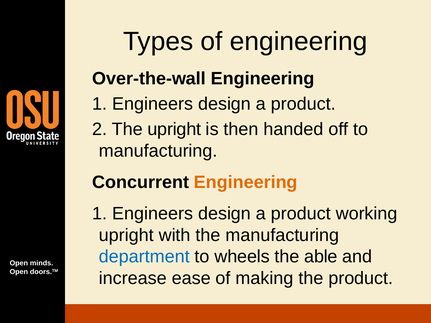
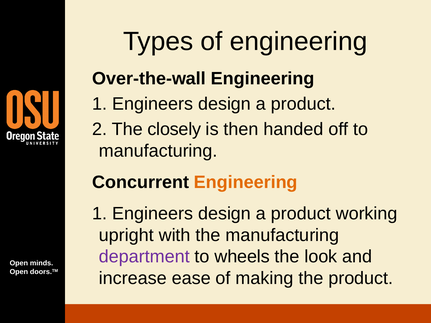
The upright: upright -> closely
department colour: blue -> purple
able: able -> look
